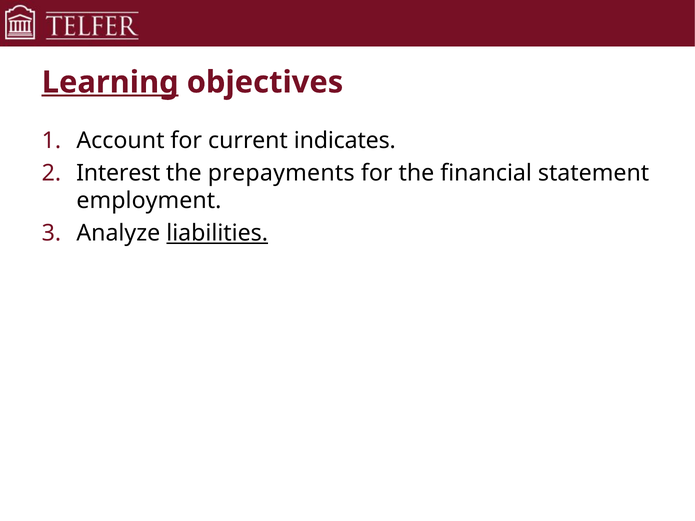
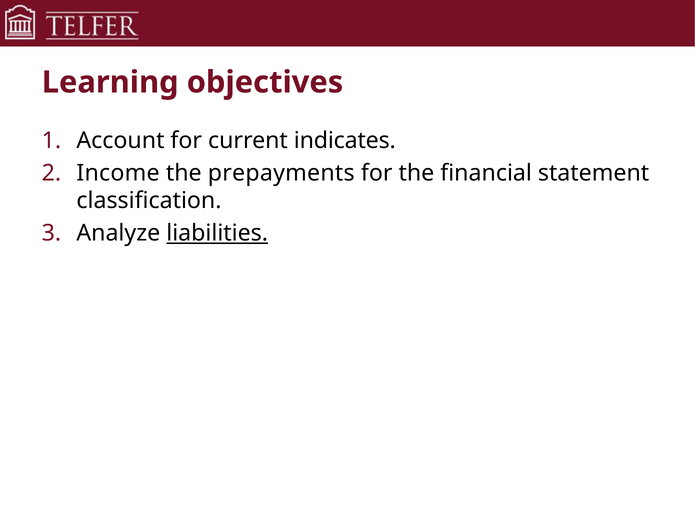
Learning underline: present -> none
Interest: Interest -> Income
employment: employment -> classification
